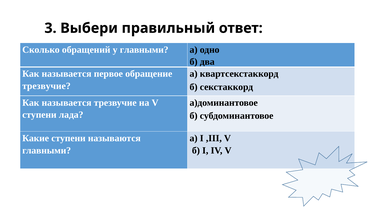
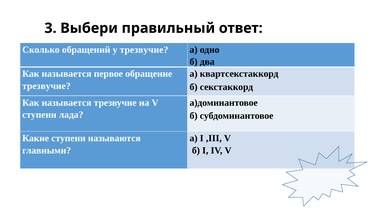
у главными: главными -> трезвучие
